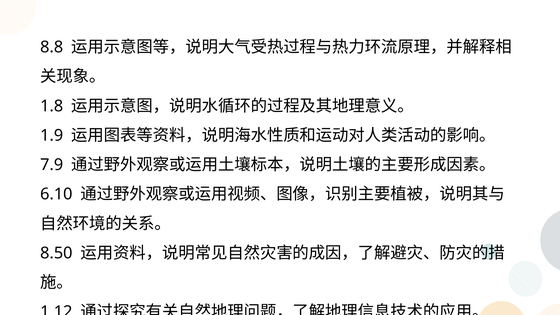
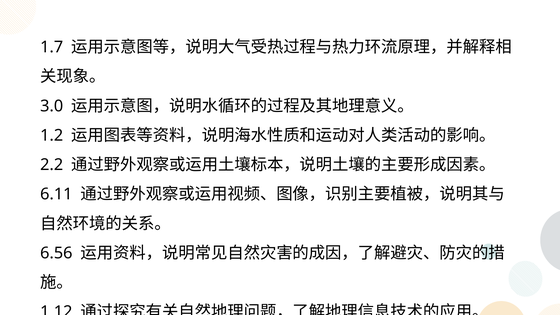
8.8: 8.8 -> 1.7
1.8: 1.8 -> 3.0
1.9: 1.9 -> 1.2
7.9: 7.9 -> 2.2
6.10: 6.10 -> 6.11
8.50: 8.50 -> 6.56
